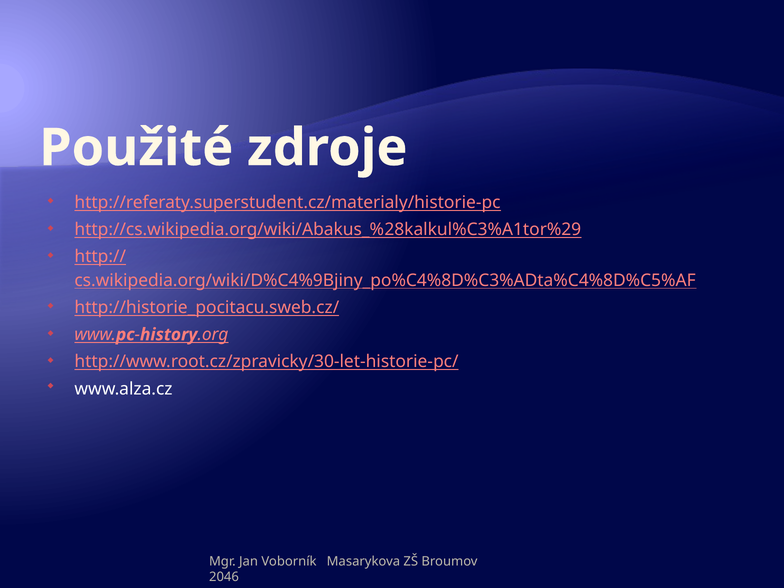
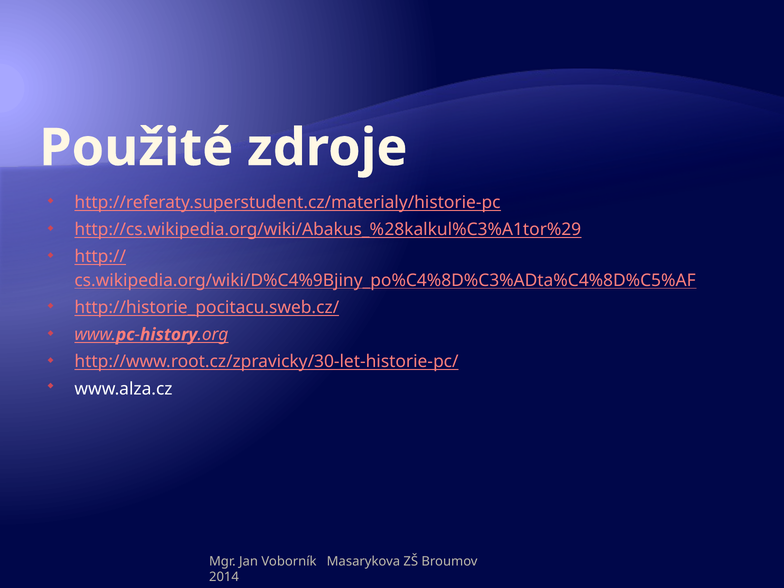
2046: 2046 -> 2014
